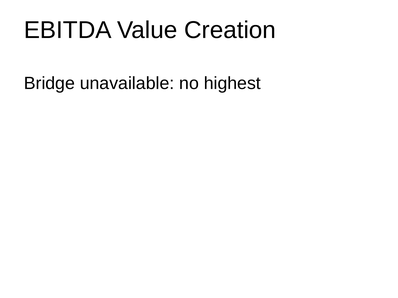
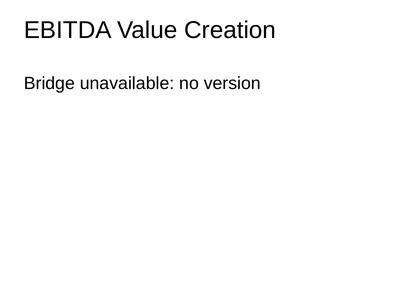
highest: highest -> version
